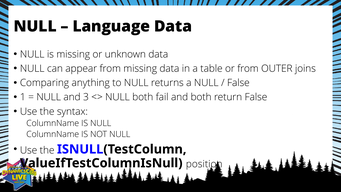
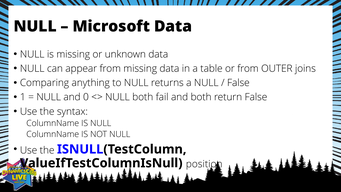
Language: Language -> Microsoft
3: 3 -> 0
